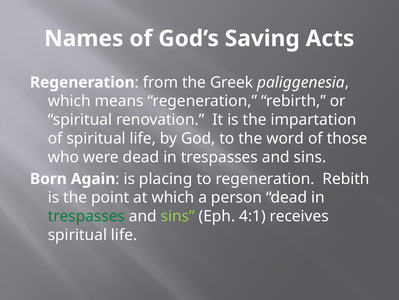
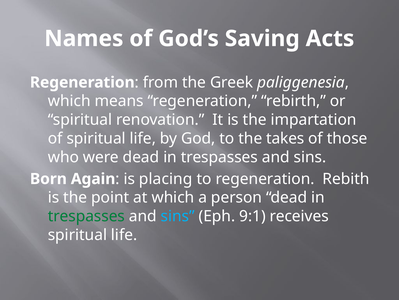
word: word -> takes
sins at (178, 216) colour: light green -> light blue
4:1: 4:1 -> 9:1
